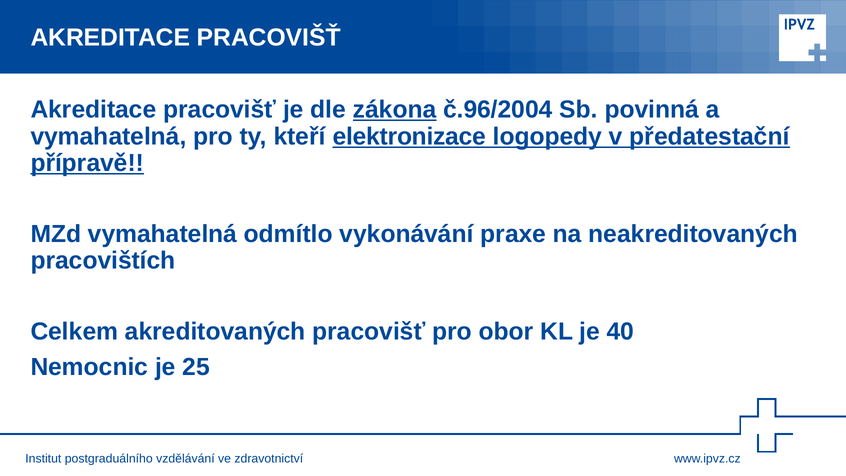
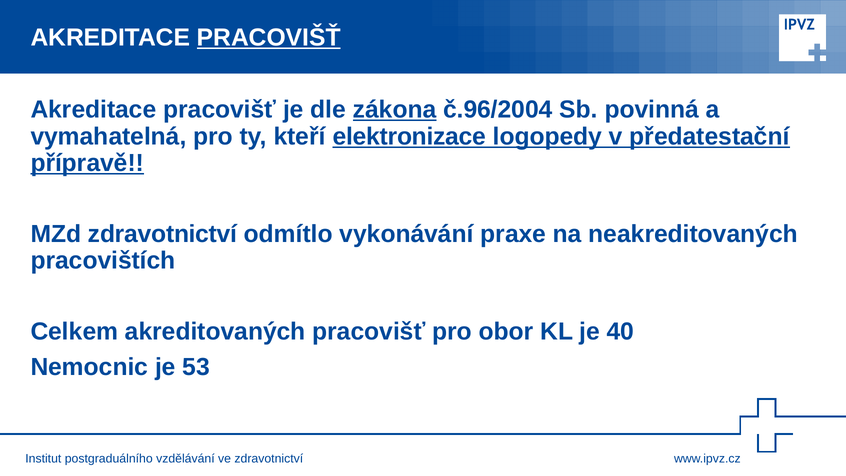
PRACOVIŠŤ at (269, 38) underline: none -> present
MZd vymahatelná: vymahatelná -> zdravotnictví
25: 25 -> 53
